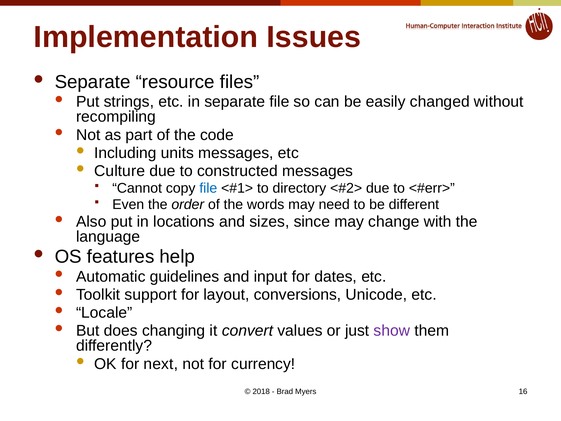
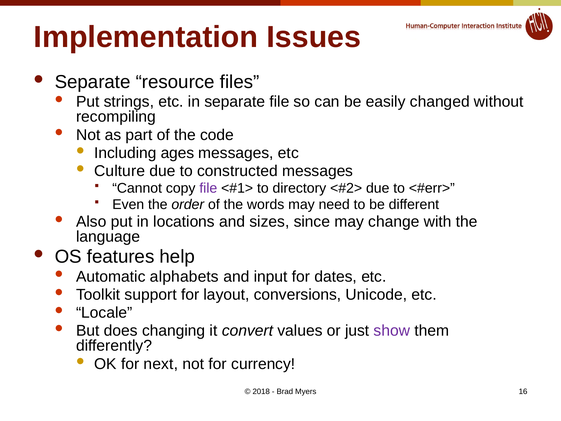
units: units -> ages
file at (208, 188) colour: blue -> purple
guidelines: guidelines -> alphabets
